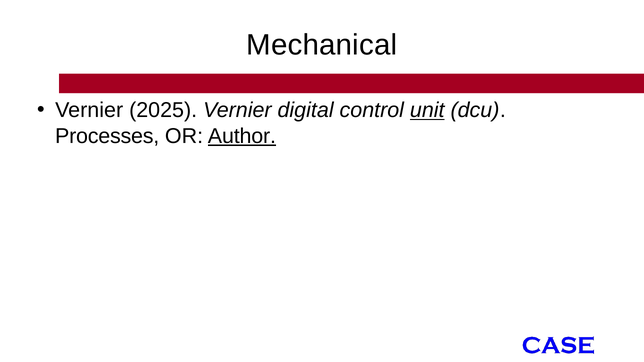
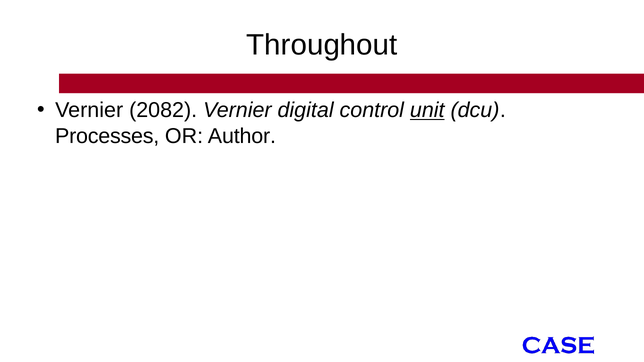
Mechanical: Mechanical -> Throughout
2025: 2025 -> 2082
Author underline: present -> none
